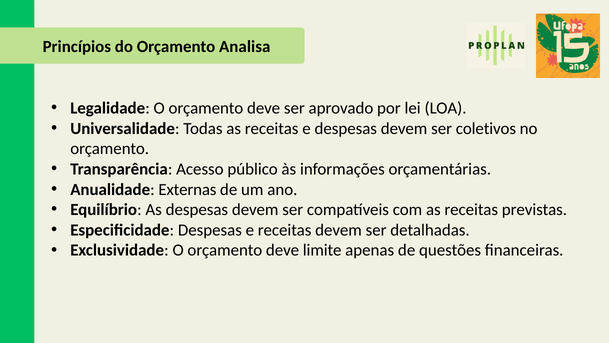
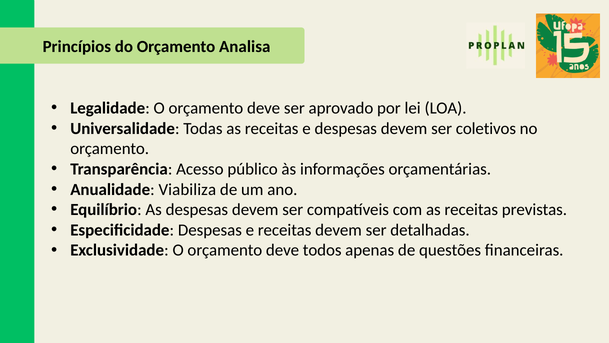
Externas: Externas -> Viabiliza
limite: limite -> todos
